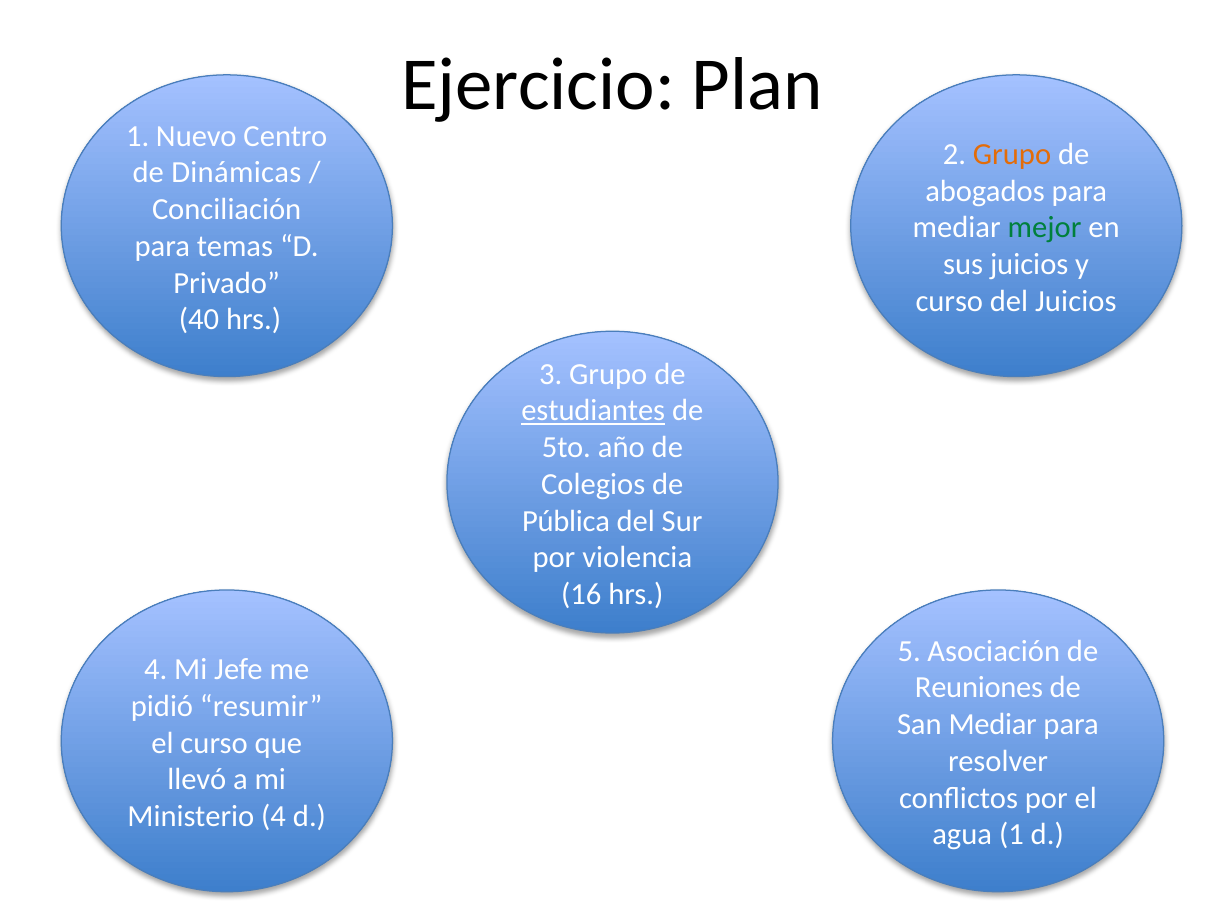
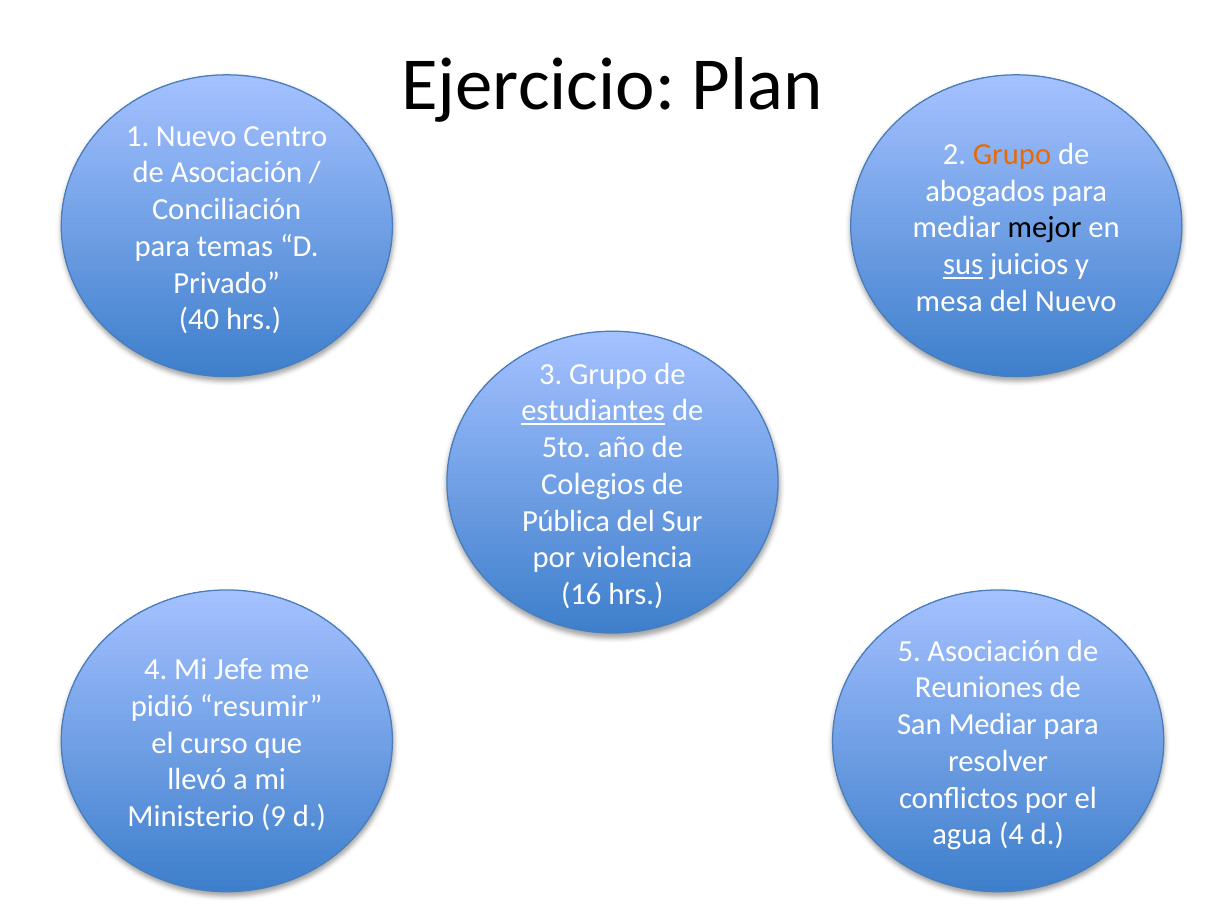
de Dinámicas: Dinámicas -> Asociación
mejor colour: green -> black
sus underline: none -> present
curso at (949, 301): curso -> mesa
del Juicios: Juicios -> Nuevo
Ministerio 4: 4 -> 9
agua 1: 1 -> 4
